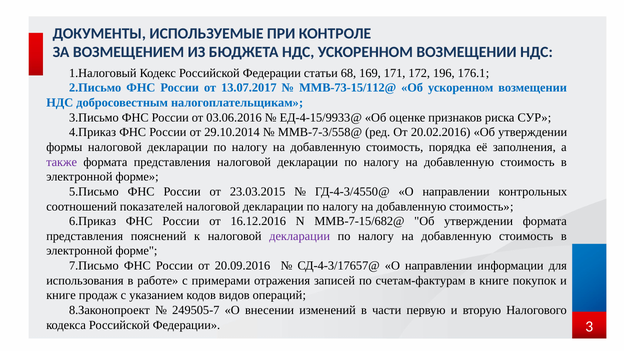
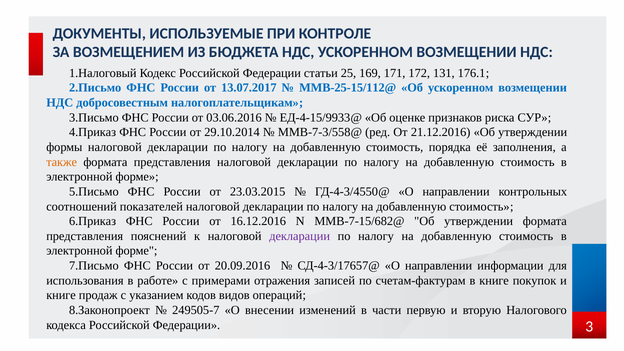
68: 68 -> 25
196: 196 -> 131
ММВ-73-15/112@: ММВ-73-15/112@ -> ММВ-25-15/112@
20.02.2016: 20.02.2016 -> 21.12.2016
также colour: purple -> orange
